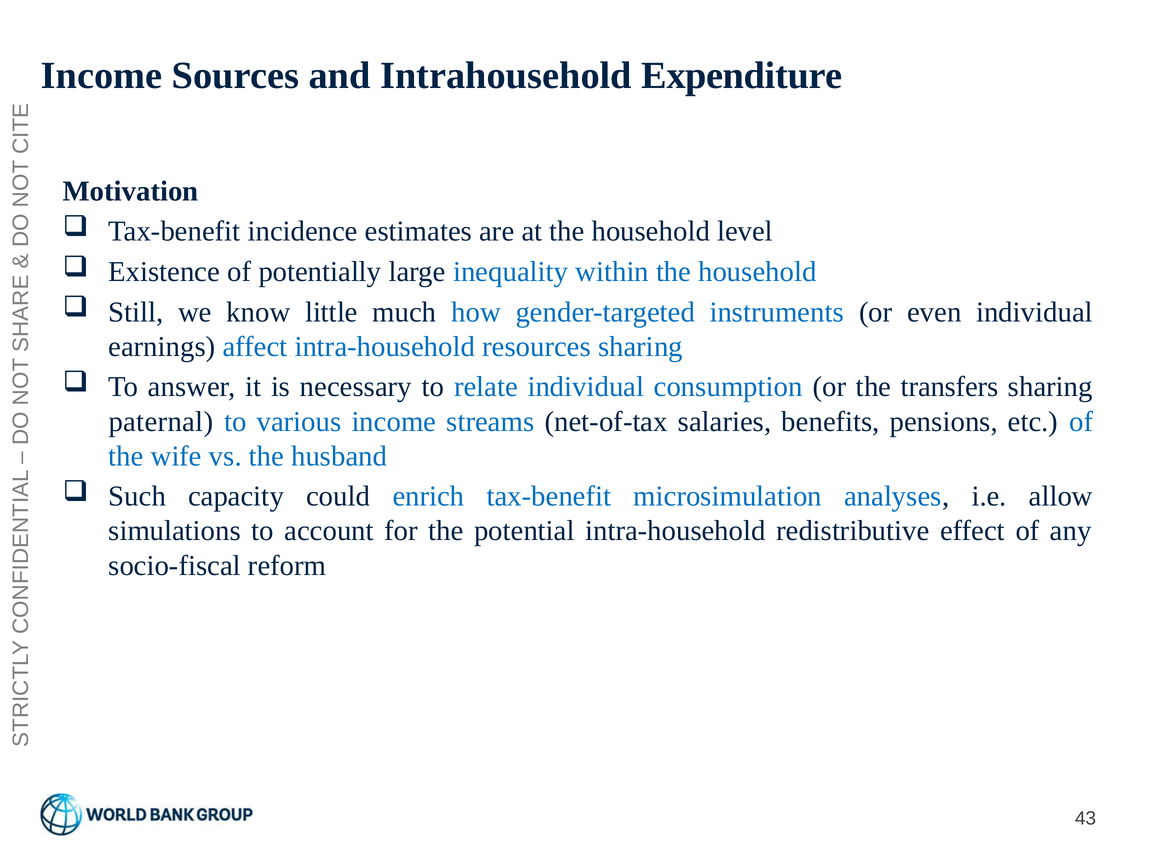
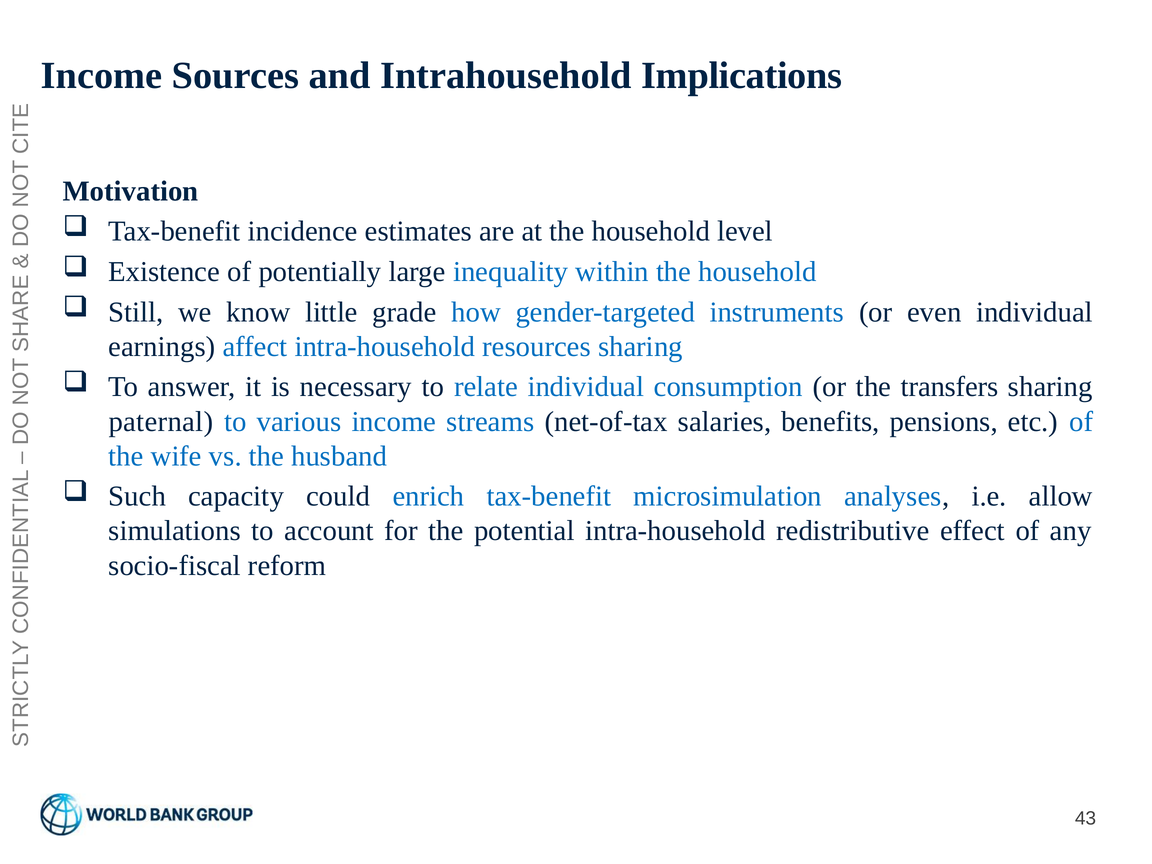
Expenditure: Expenditure -> Implications
much: much -> grade
